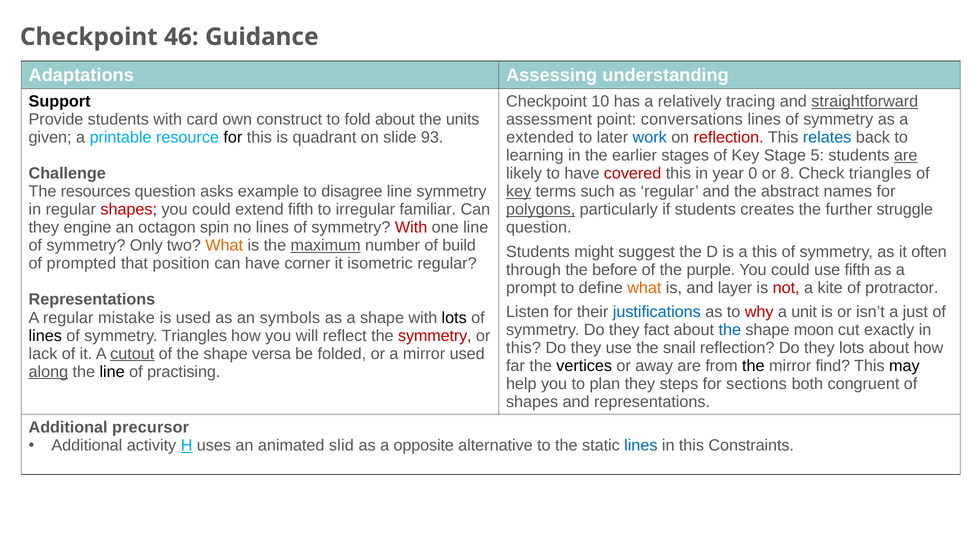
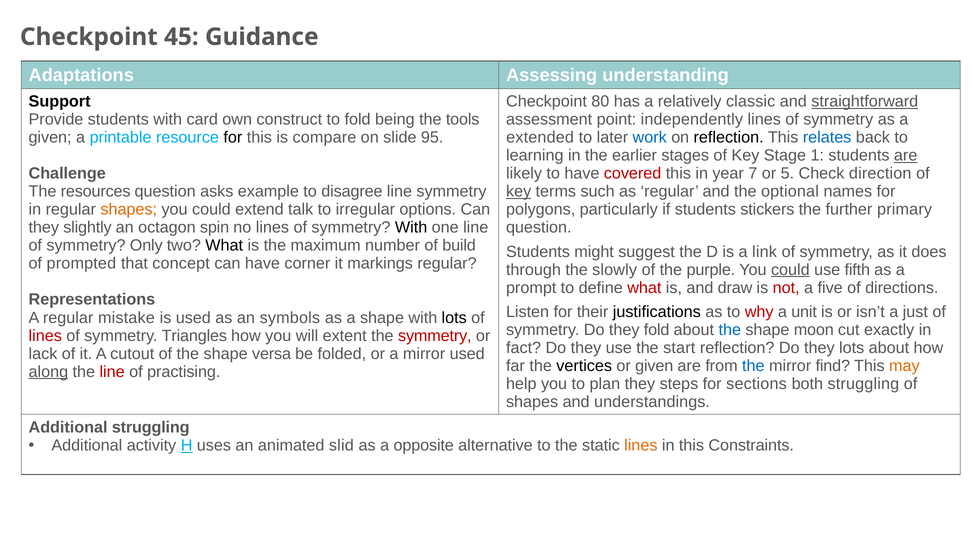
46: 46 -> 45
10: 10 -> 80
tracing: tracing -> classic
fold about: about -> being
units: units -> tools
conversations: conversations -> independently
quadrant: quadrant -> compare
93: 93 -> 95
reflection at (729, 138) colour: red -> black
5: 5 -> 1
0: 0 -> 7
8: 8 -> 5
Check triangles: triangles -> direction
abstract: abstract -> optional
shapes at (129, 210) colour: red -> orange
extend fifth: fifth -> talk
familiar: familiar -> options
polygons underline: present -> none
creates: creates -> stickers
struggle: struggle -> primary
engine: engine -> slightly
With at (411, 228) colour: red -> black
What at (224, 246) colour: orange -> black
maximum underline: present -> none
a this: this -> link
often: often -> does
position: position -> concept
isometric: isometric -> markings
before: before -> slowly
could at (790, 270) underline: none -> present
what at (644, 288) colour: orange -> red
layer: layer -> draw
kite: kite -> five
protractor: protractor -> directions
justifications colour: blue -> black
they fact: fact -> fold
lines at (45, 336) colour: black -> red
reflect: reflect -> extent
this at (524, 348): this -> fact
snail: snail -> start
cutout underline: present -> none
or away: away -> given
the at (753, 366) colour: black -> blue
may colour: black -> orange
line at (112, 372) colour: black -> red
both congruent: congruent -> struggling
and representations: representations -> understandings
Additional precursor: precursor -> struggling
lines at (641, 445) colour: blue -> orange
